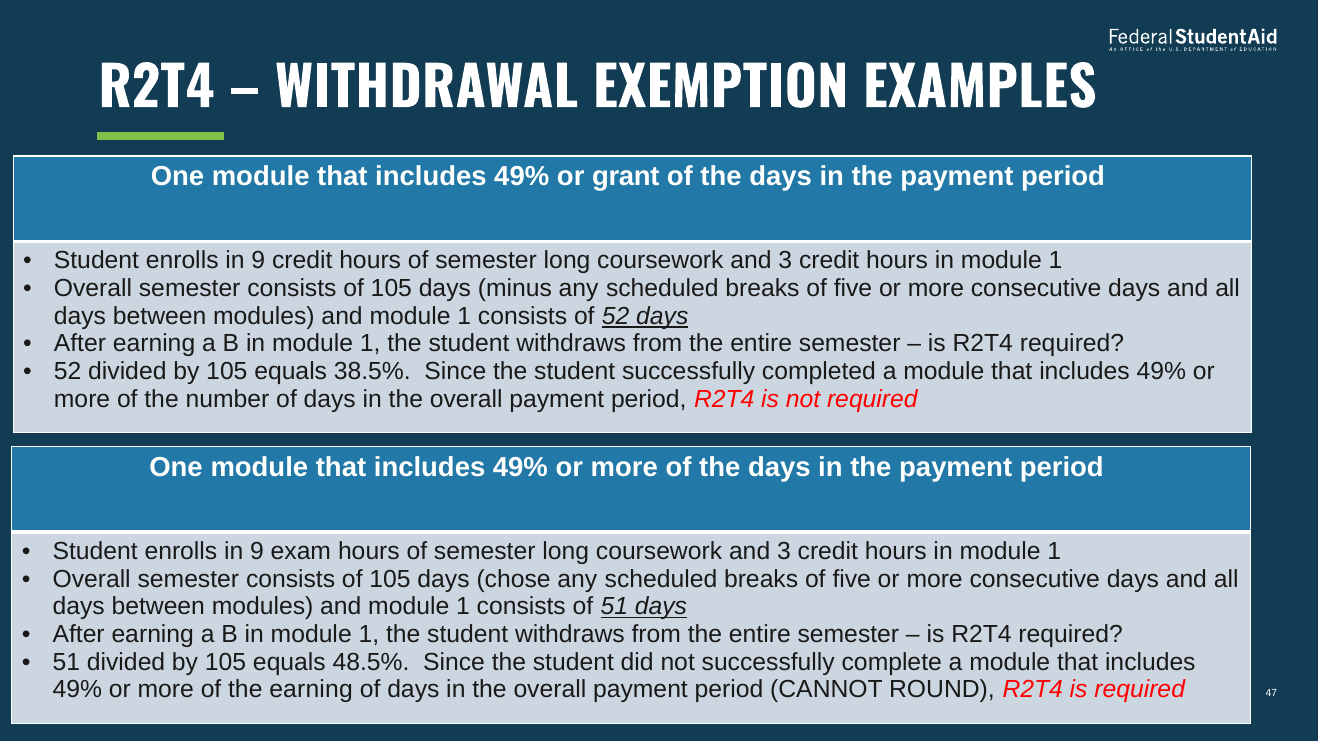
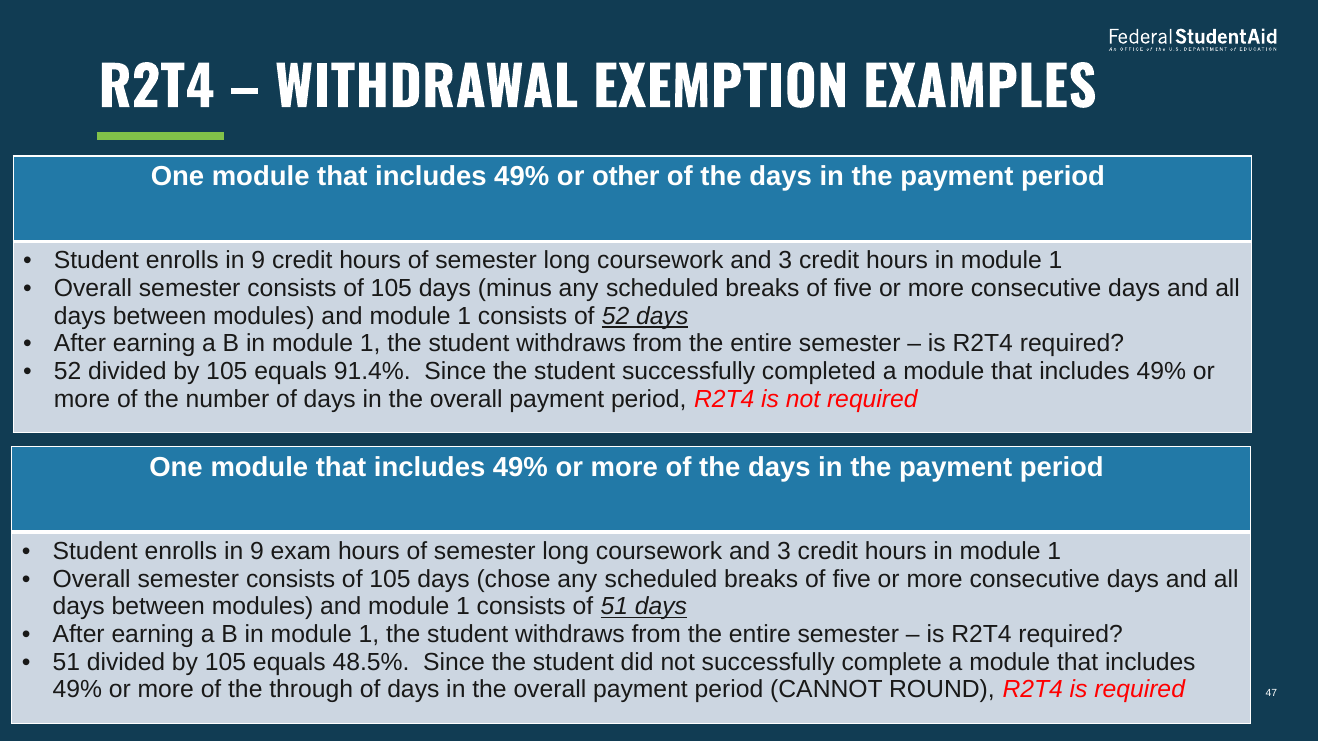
grant: grant -> other
38.5%: 38.5% -> 91.4%
the earning: earning -> through
